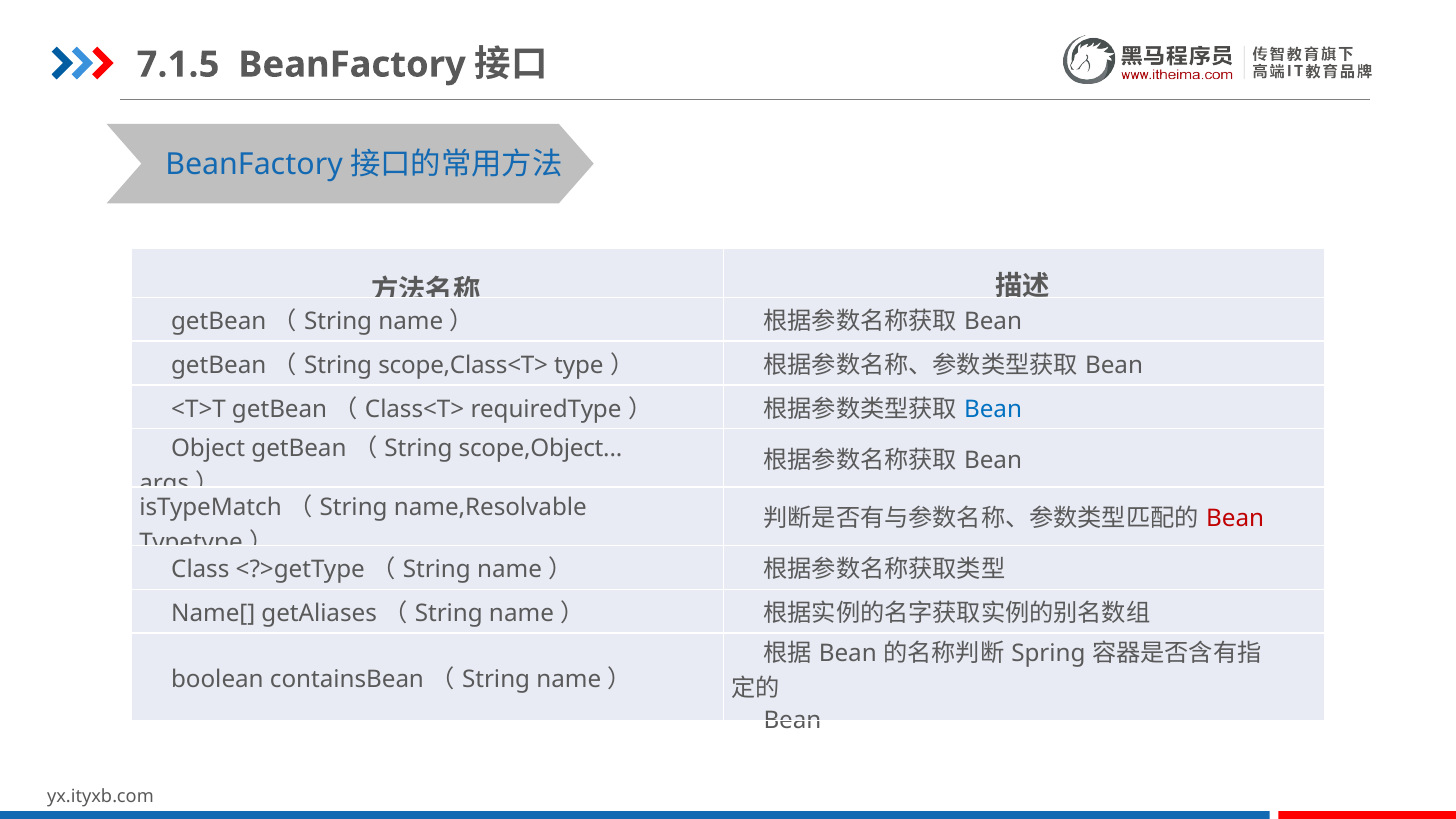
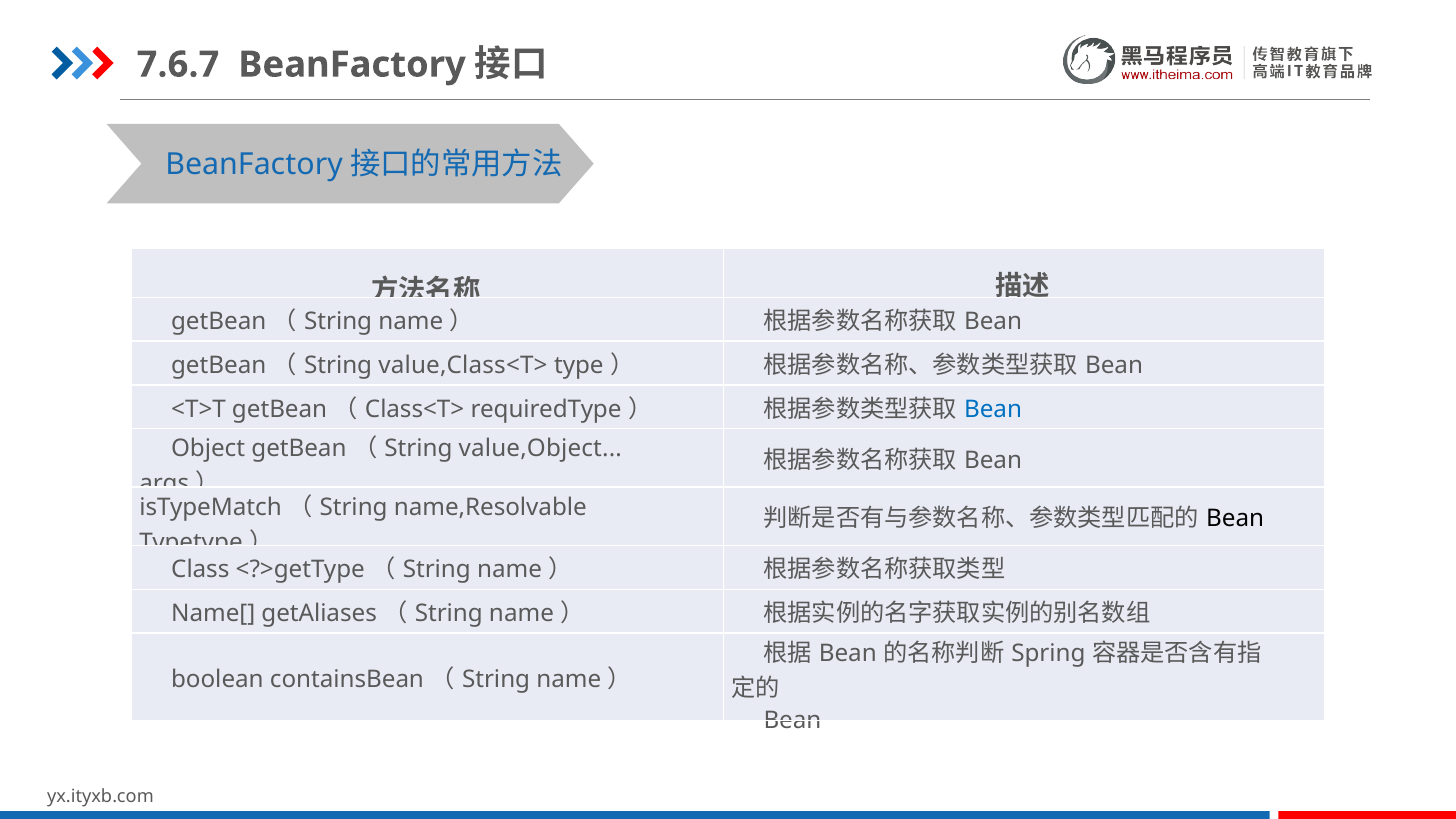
7.1.5: 7.1.5 -> 7.6.7
scope,Class<T>: scope,Class<T> -> value,Class<T>
scope,Object: scope,Object -> value,Object
Bean at (1235, 519) colour: red -> black
